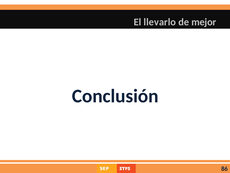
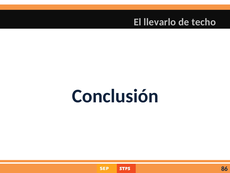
mejor: mejor -> techo
